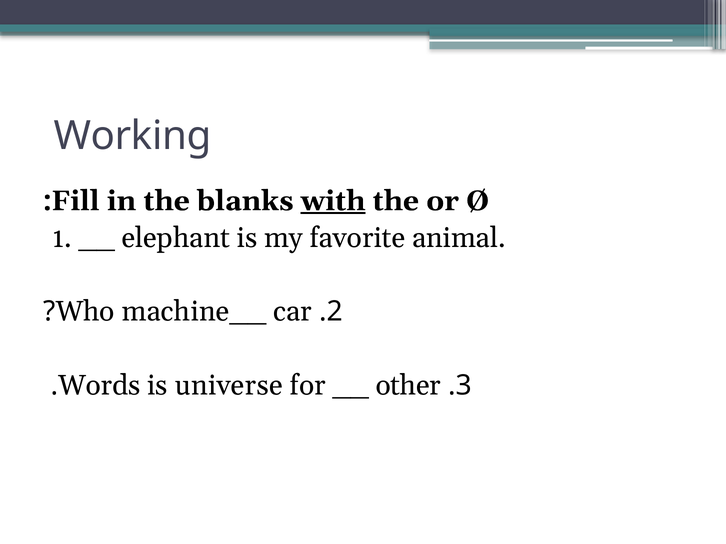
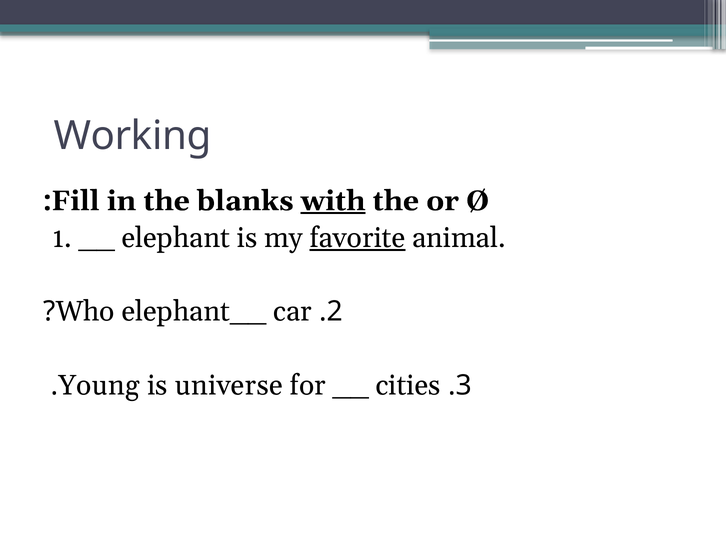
favorite underline: none -> present
machine__: machine__ -> elephant__
Words: Words -> Young
other: other -> cities
